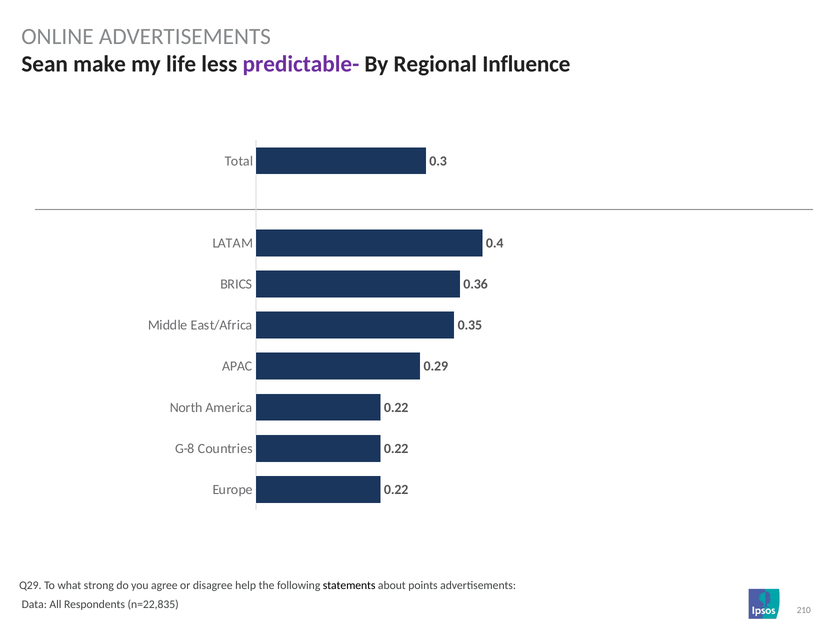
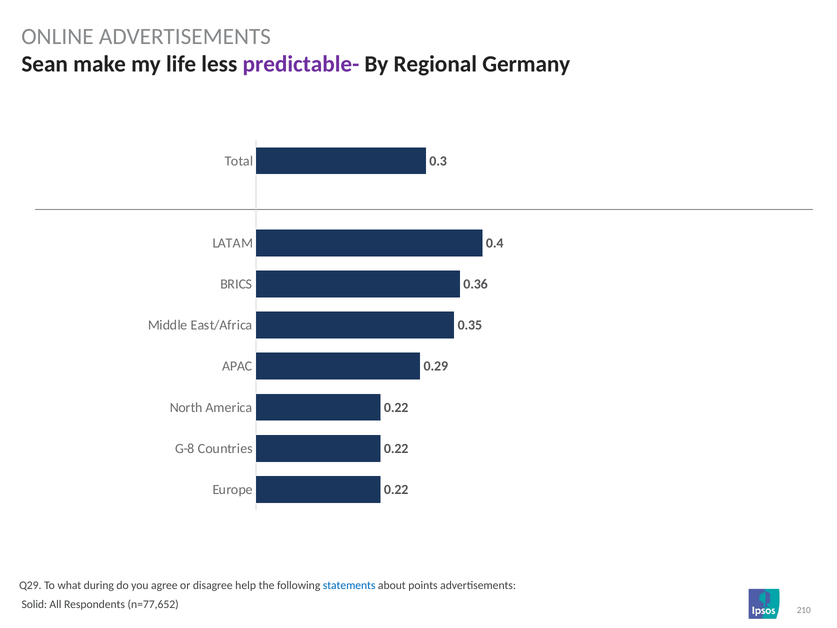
Influence: Influence -> Germany
strong: strong -> during
statements colour: black -> blue
Data: Data -> Solid
n=22,835: n=22,835 -> n=77,652
